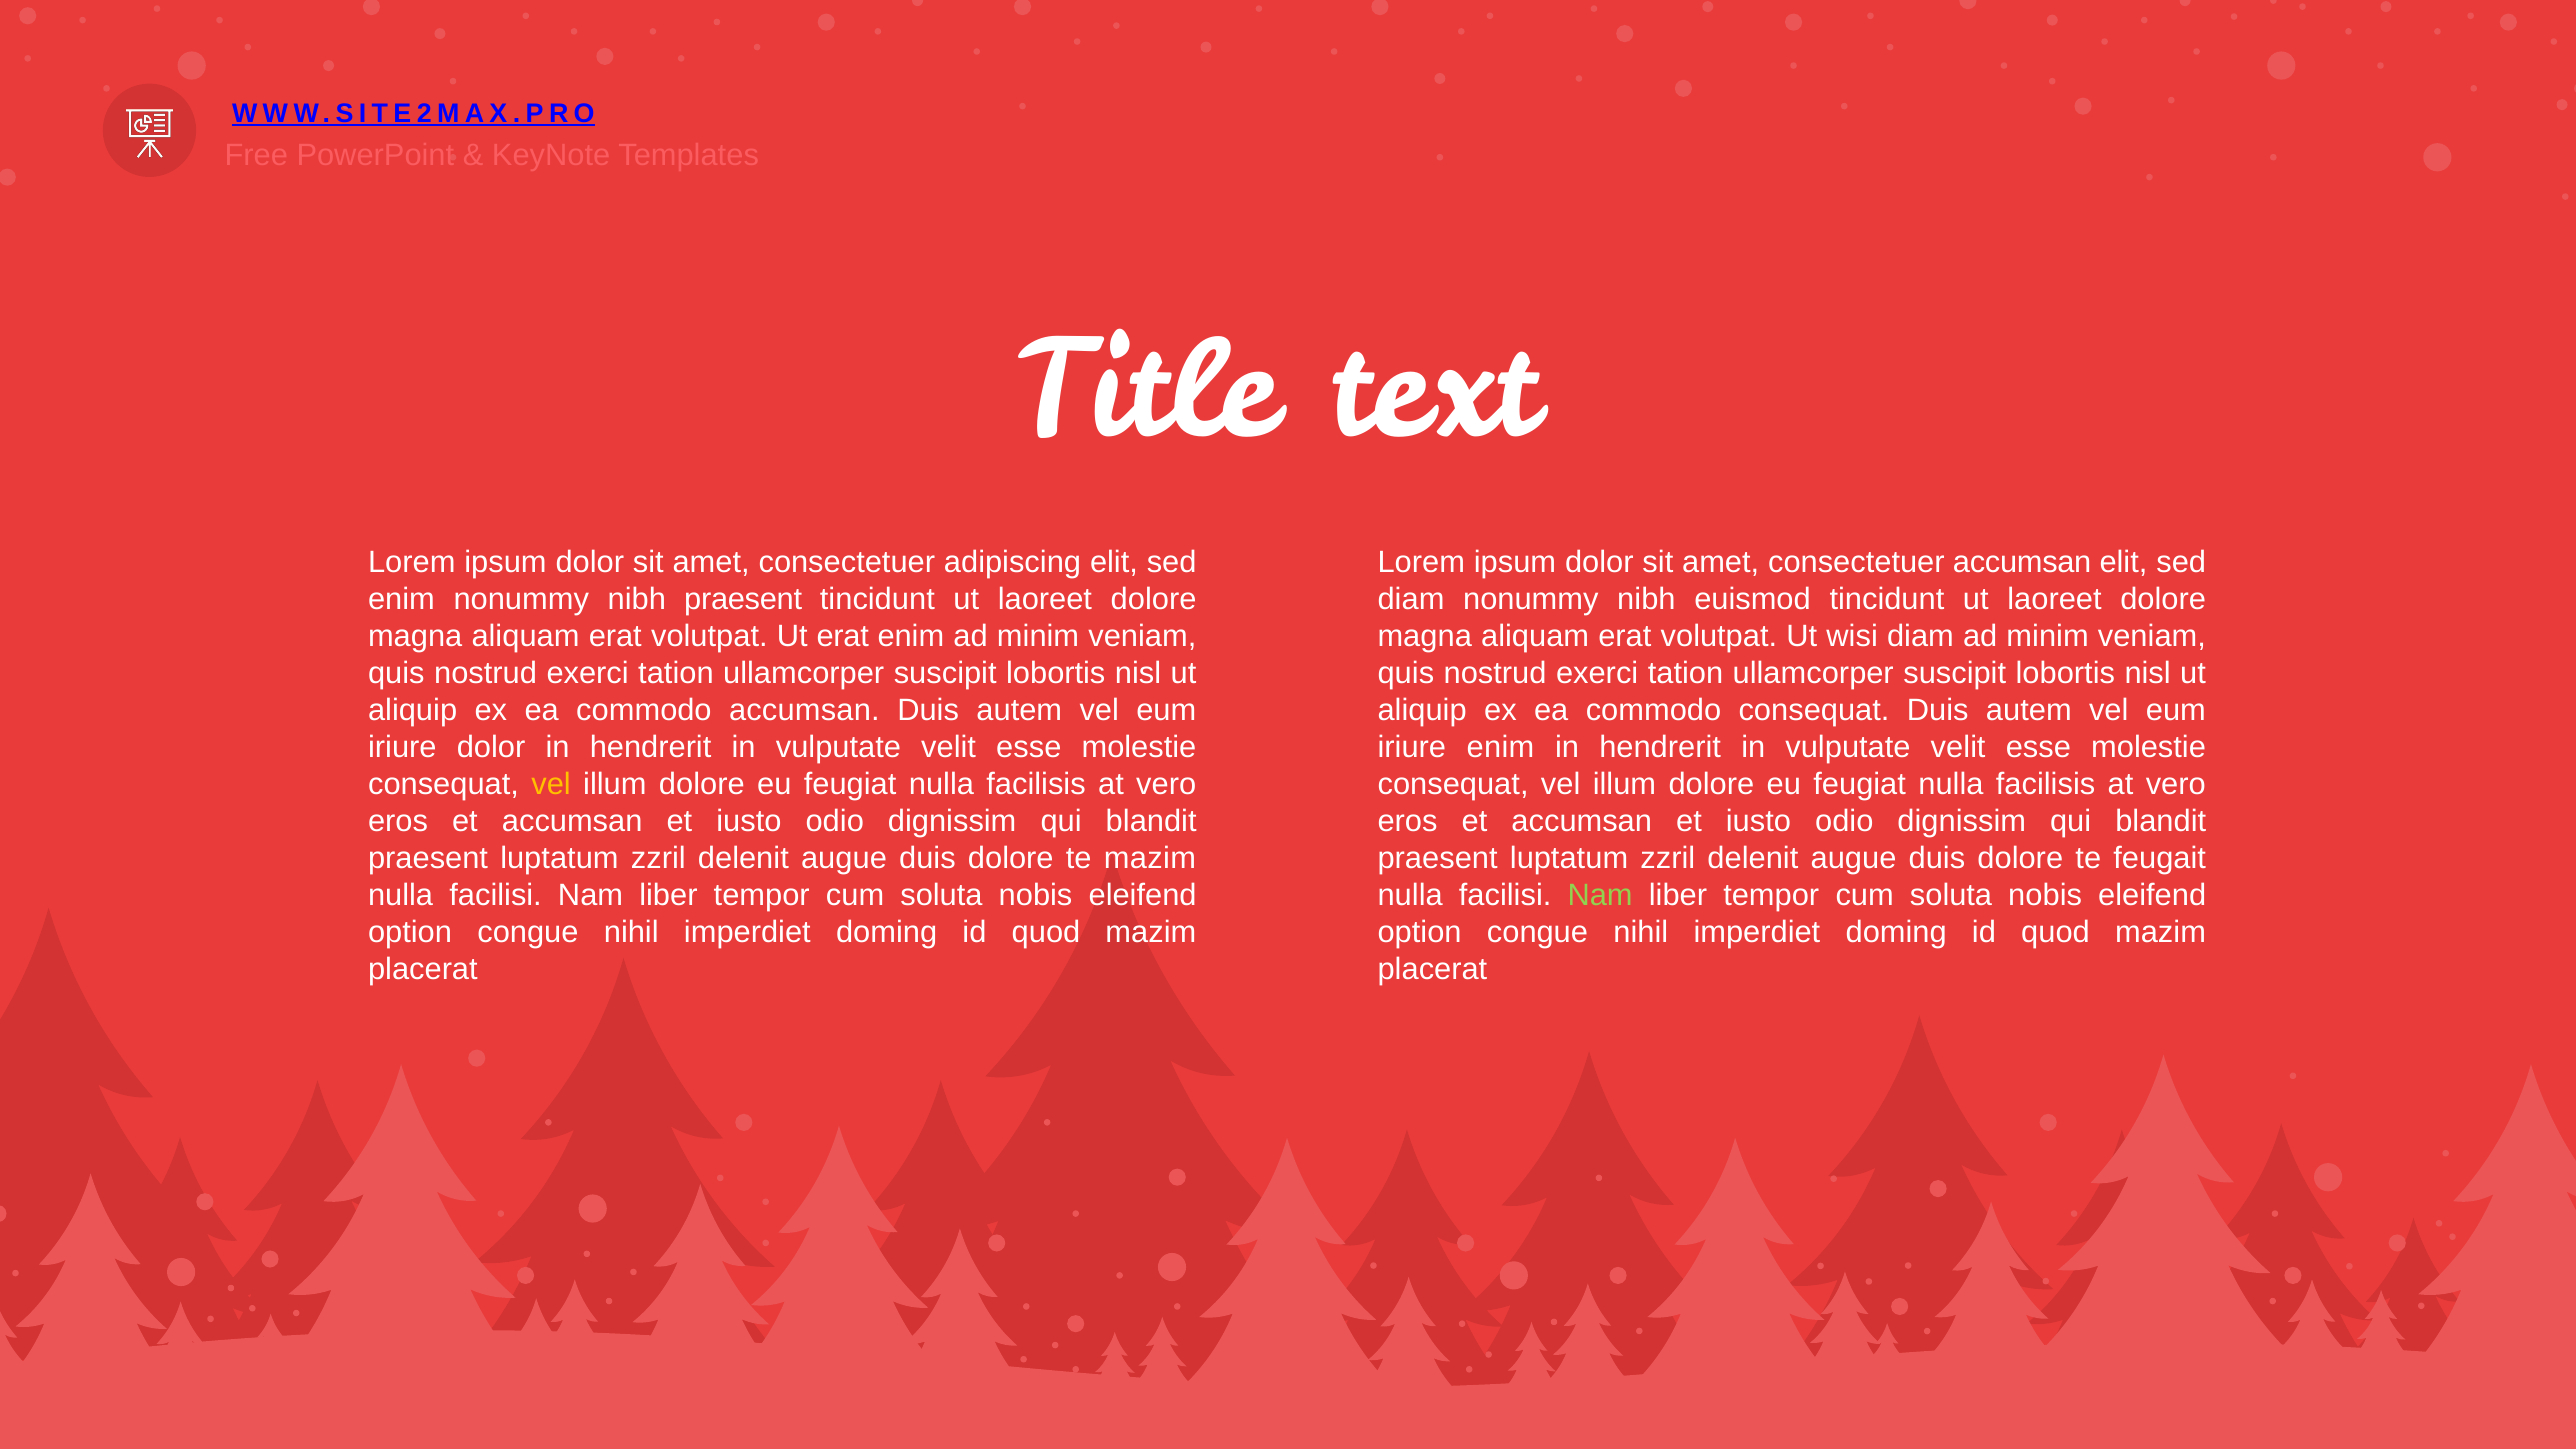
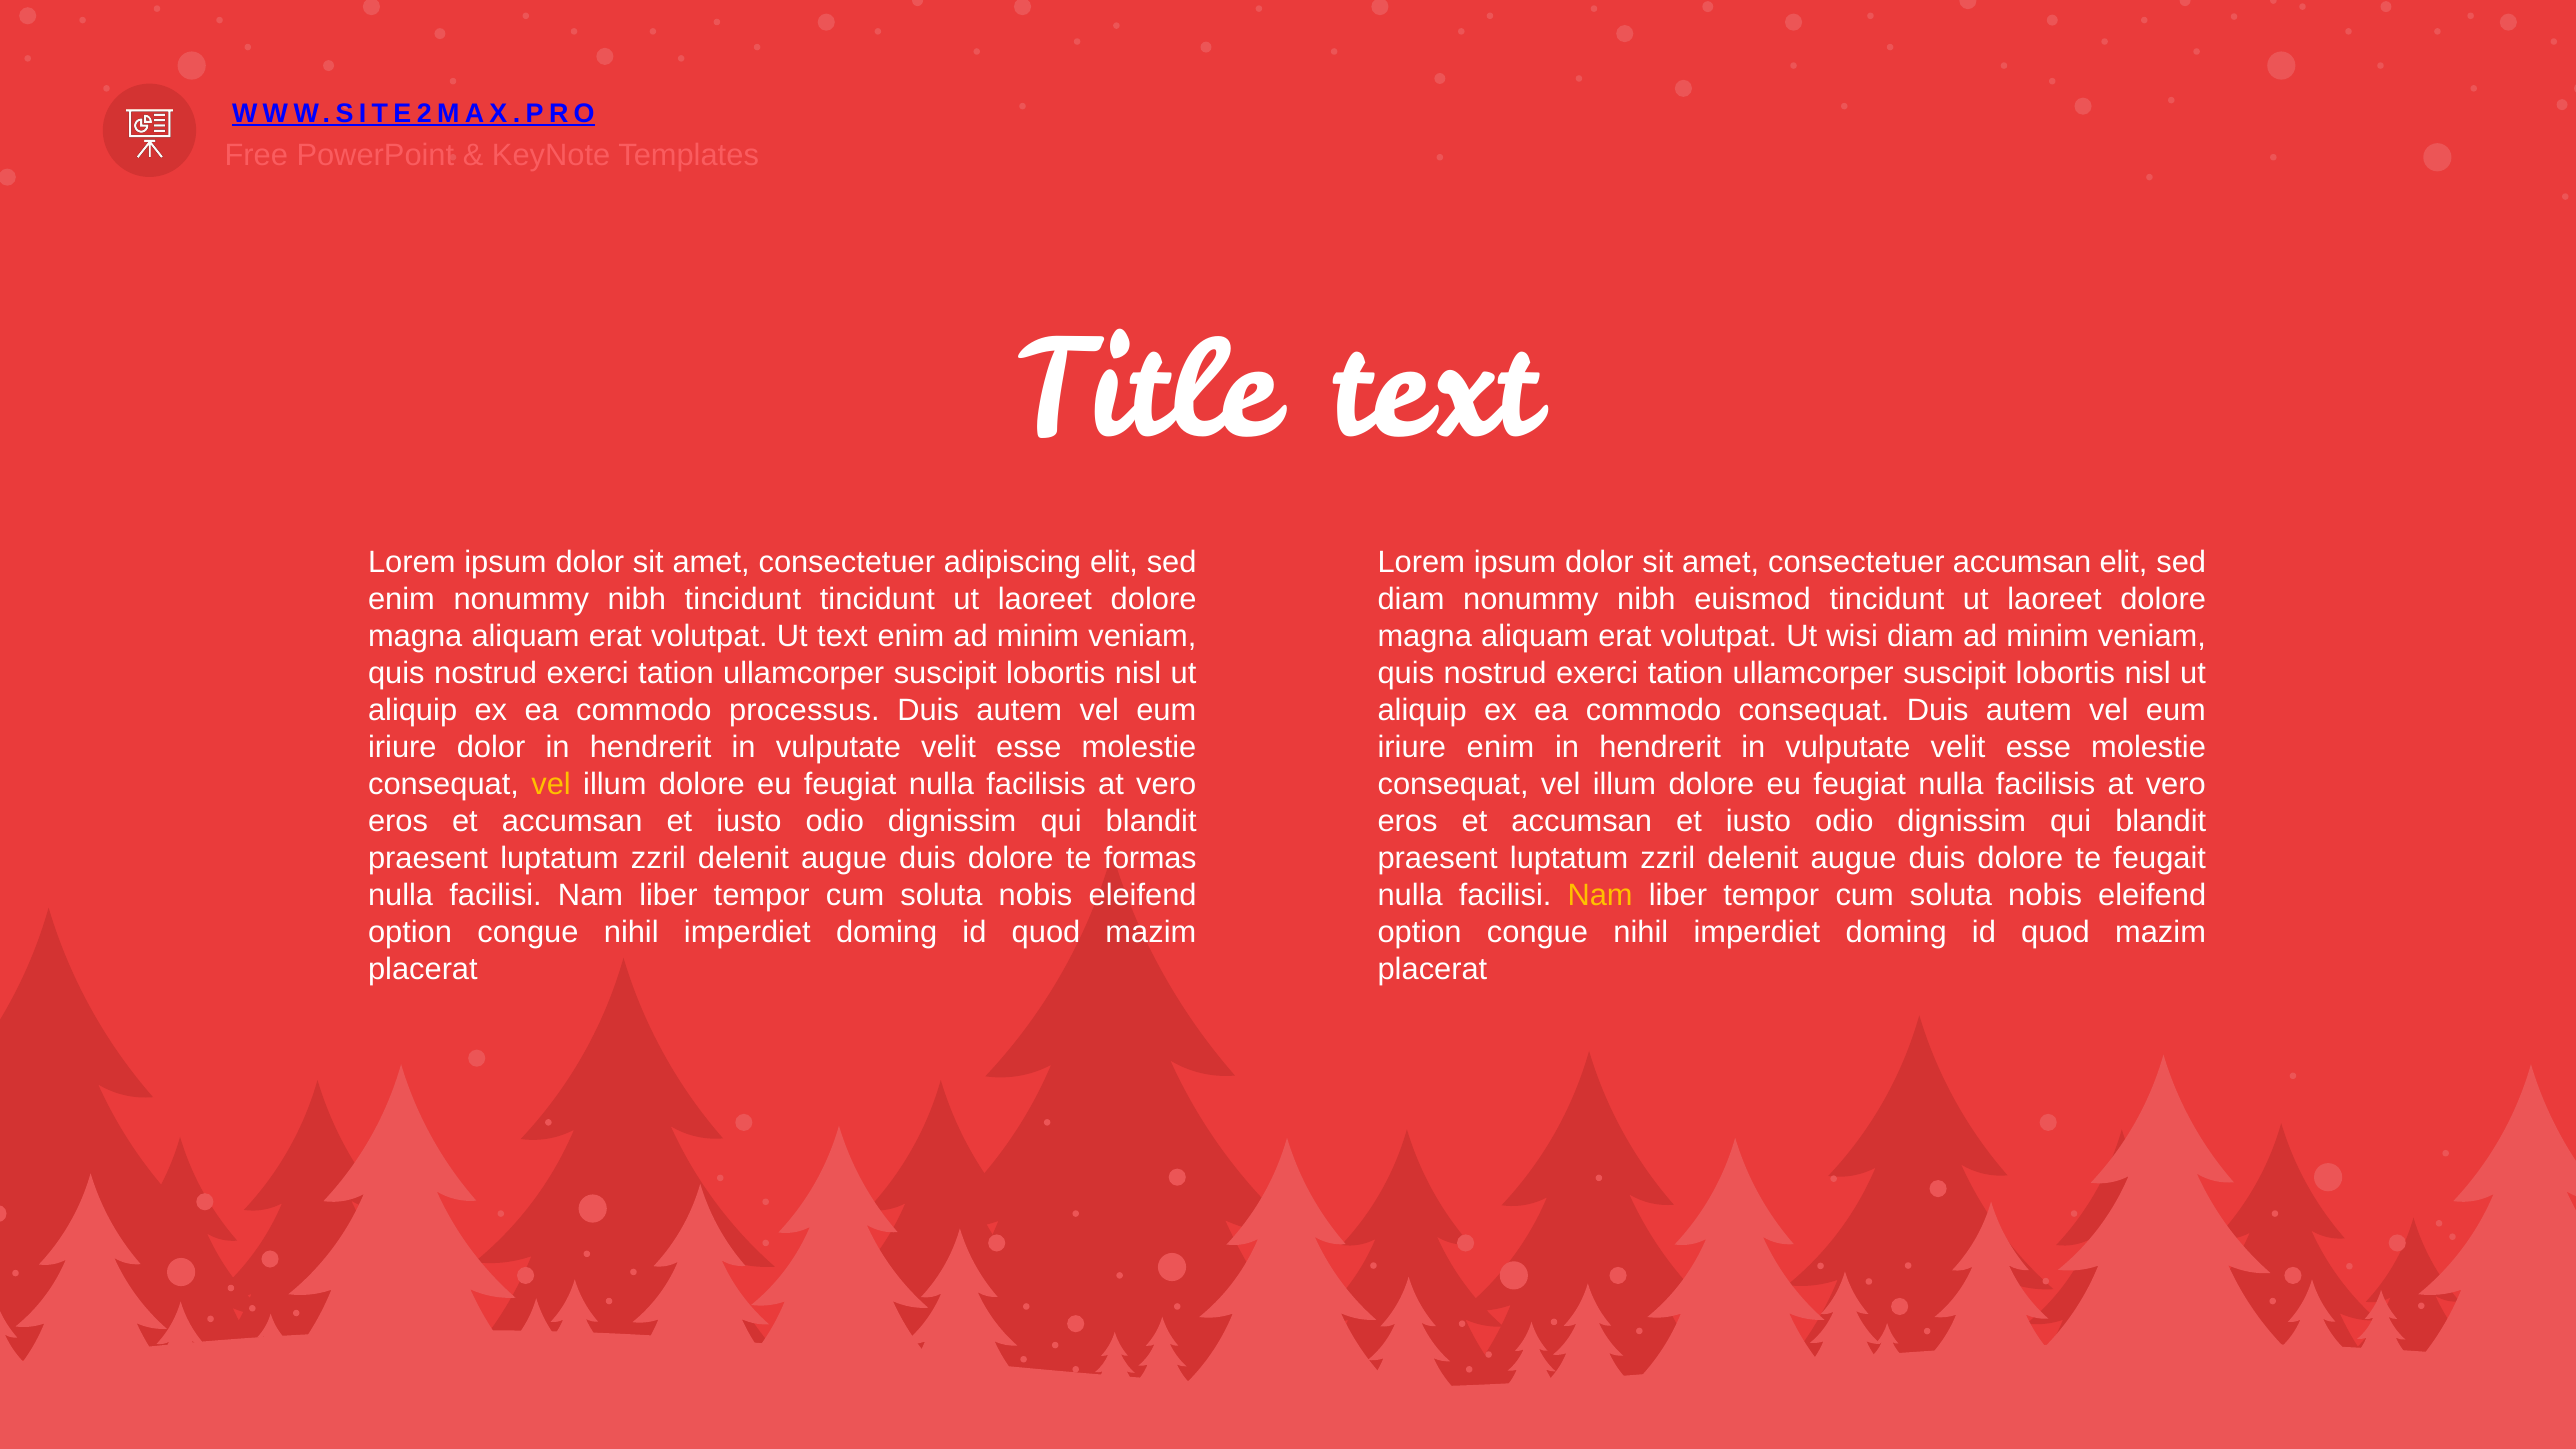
nibh praesent: praesent -> tincidunt
Ut erat: erat -> text
commodo accumsan: accumsan -> processus
te mazim: mazim -> formas
Nam at (1600, 895) colour: light green -> yellow
